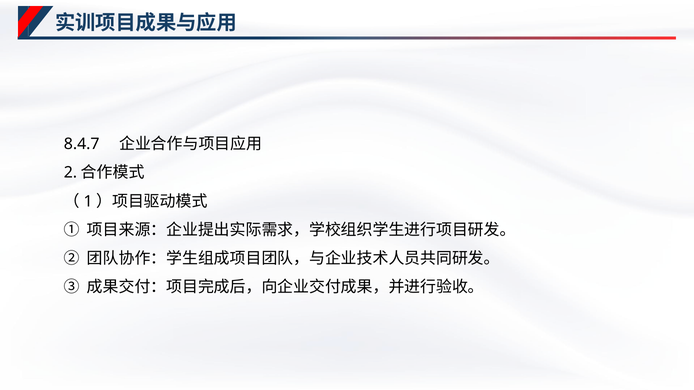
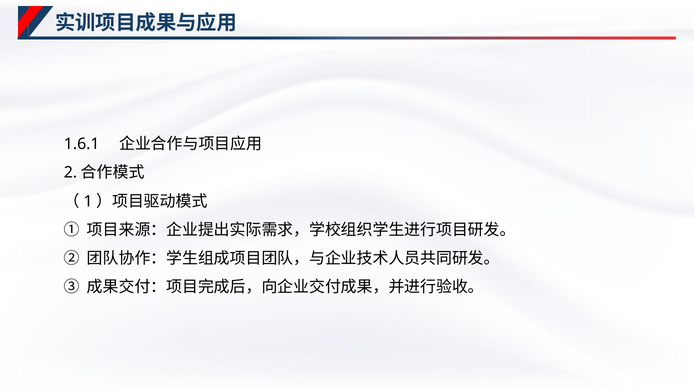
8.4.7: 8.4.7 -> 1.6.1
